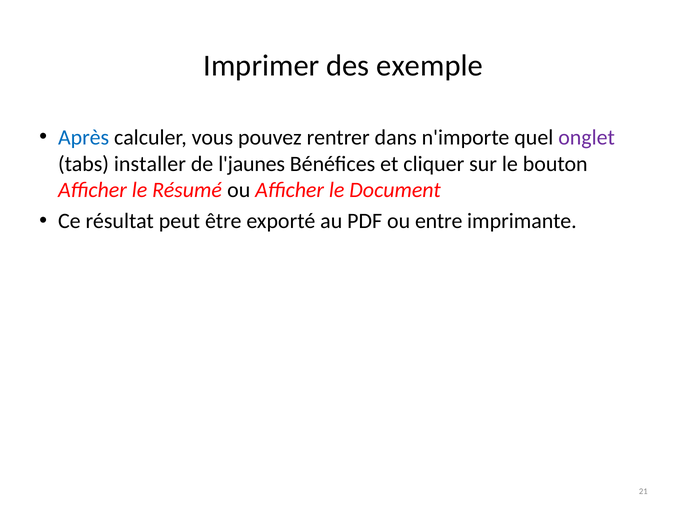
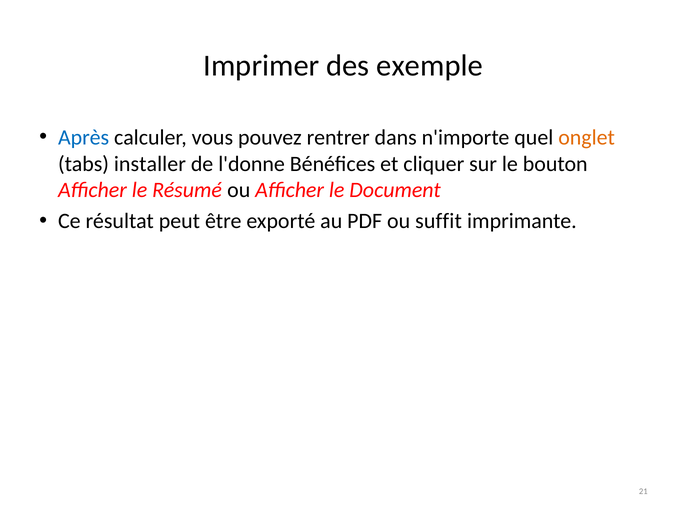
onglet colour: purple -> orange
l'jaunes: l'jaunes -> l'donne
entre: entre -> suffit
